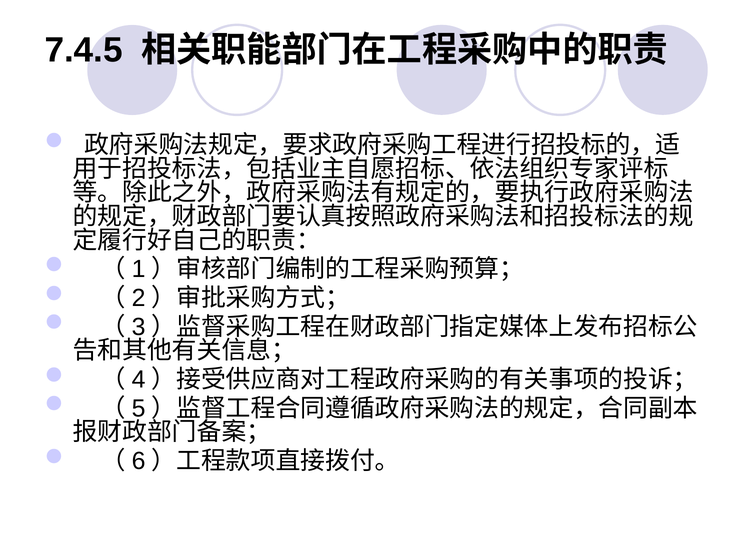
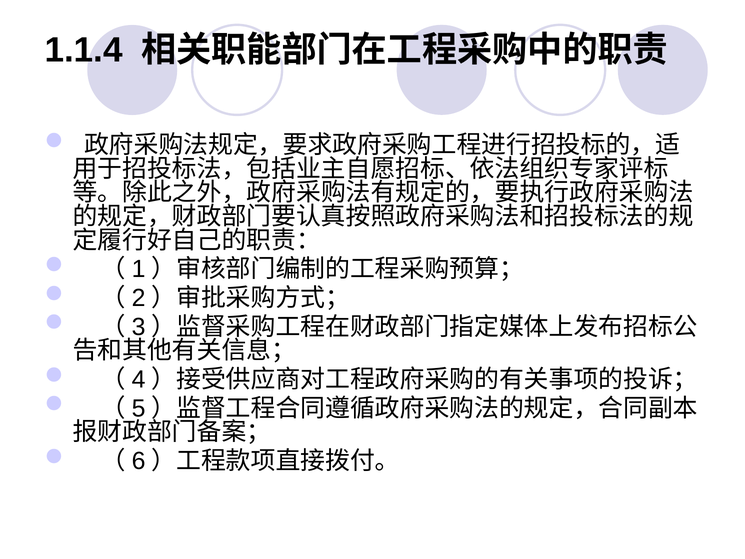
7.4.5: 7.4.5 -> 1.1.4
